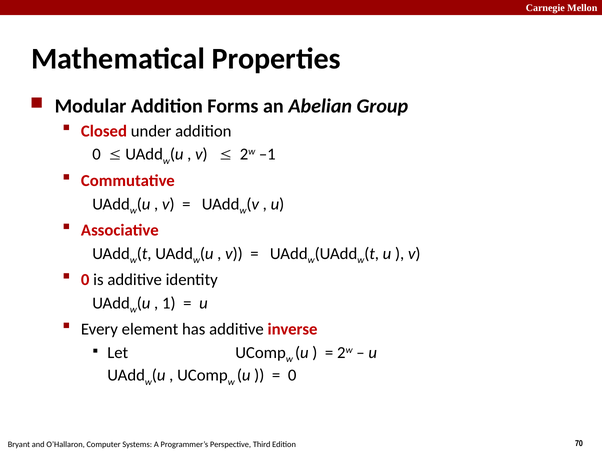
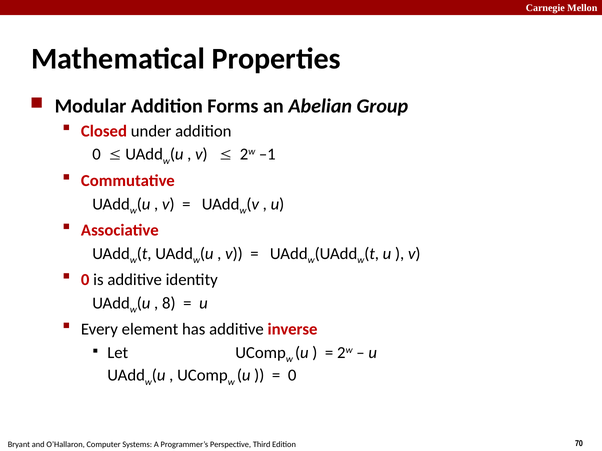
1: 1 -> 8
